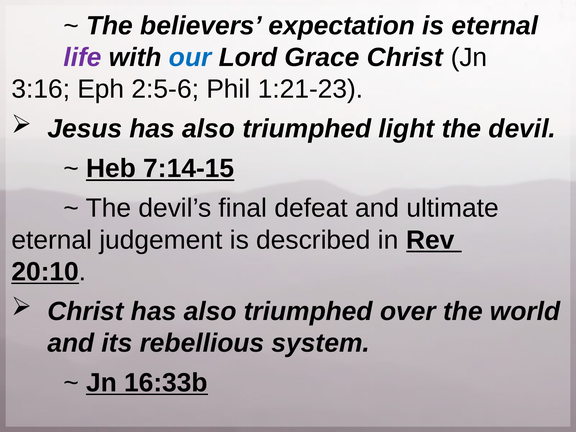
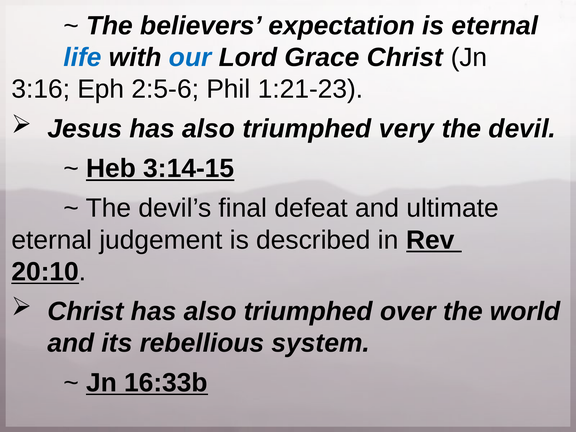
life colour: purple -> blue
light: light -> very
7:14-15: 7:14-15 -> 3:14-15
